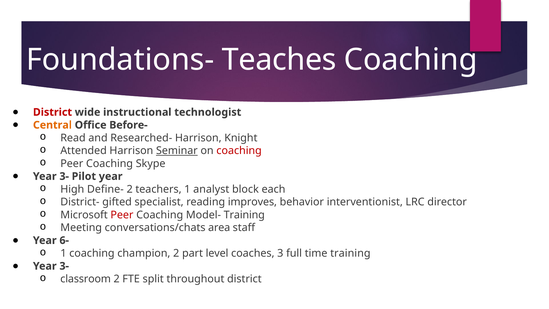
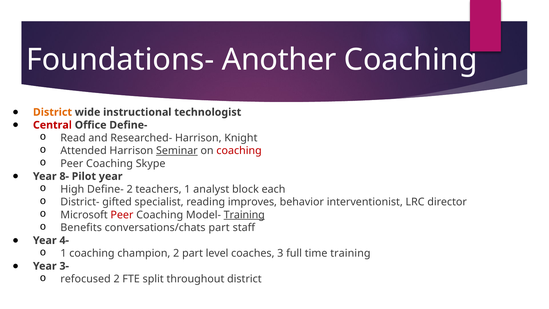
Teaches: Teaches -> Another
District at (52, 112) colour: red -> orange
Central colour: orange -> red
Office Before-: Before- -> Define-
3- at (64, 176): 3- -> 8-
Training at (244, 215) underline: none -> present
Meeting: Meeting -> Benefits
conversations/chats area: area -> part
6-: 6- -> 4-
classroom: classroom -> refocused
